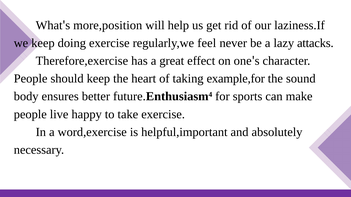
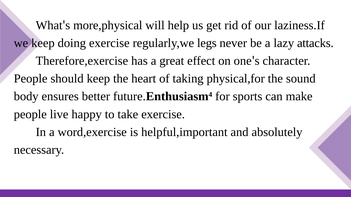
more,position: more,position -> more,physical
feel: feel -> legs
example,for: example,for -> physical,for
